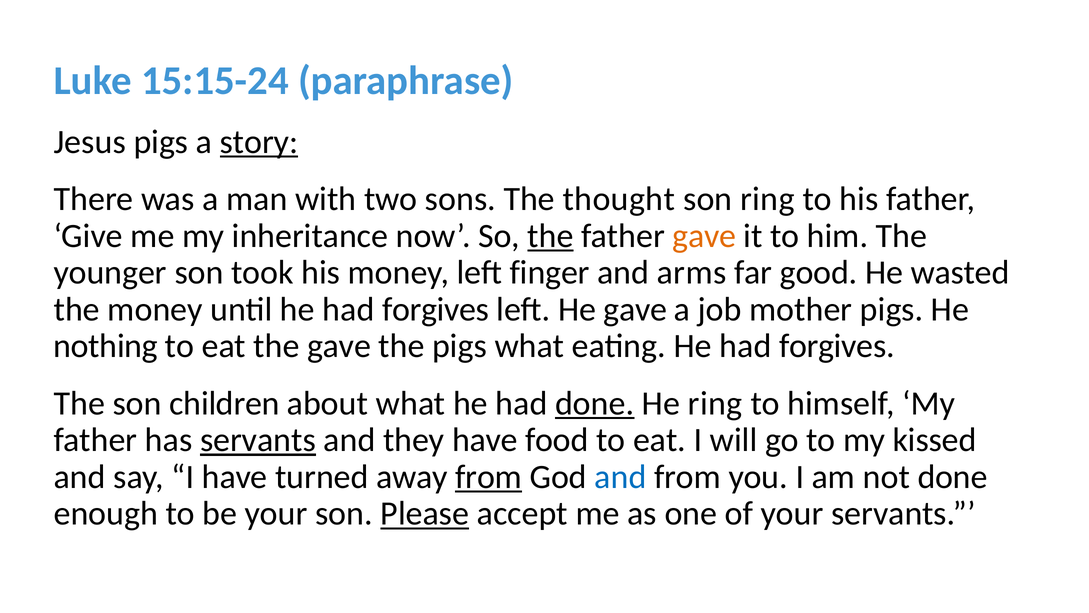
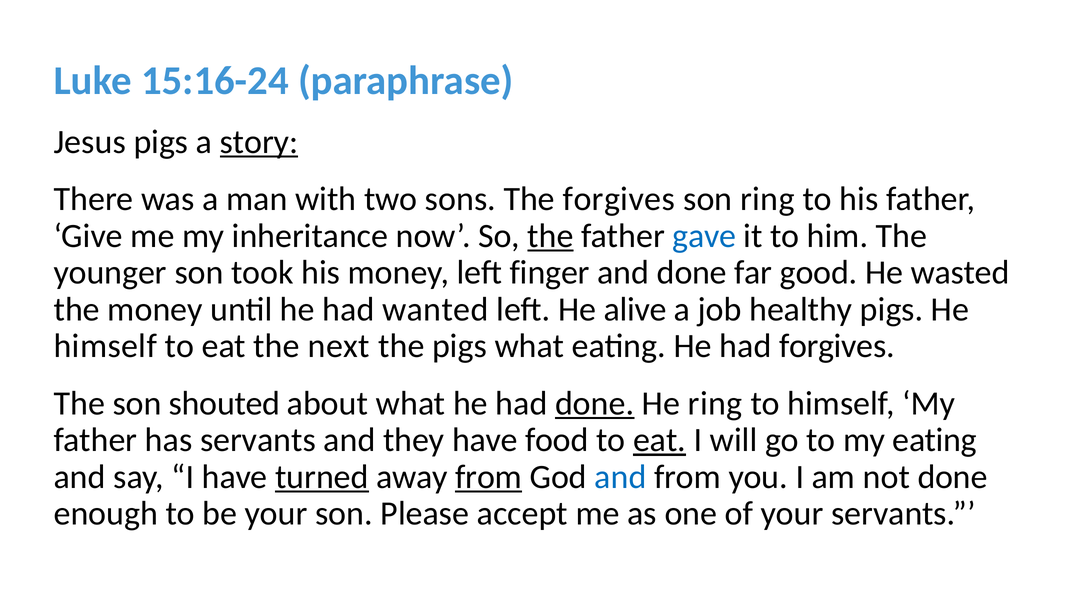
15:15-24: 15:15-24 -> 15:16-24
The thought: thought -> forgives
gave at (704, 236) colour: orange -> blue
and arms: arms -> done
until he had forgives: forgives -> wanted
He gave: gave -> alive
mother: mother -> healthy
nothing at (106, 346): nothing -> himself
the gave: gave -> next
children: children -> shouted
servants at (258, 440) underline: present -> none
eat at (659, 440) underline: none -> present
my kissed: kissed -> eating
turned underline: none -> present
Please underline: present -> none
